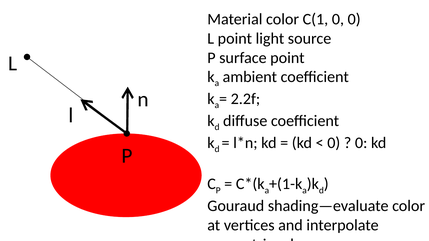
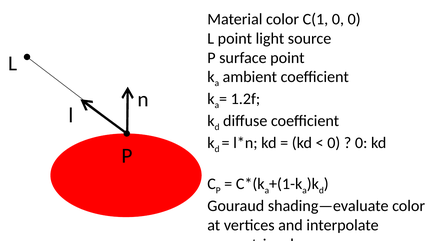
2.2f: 2.2f -> 1.2f
